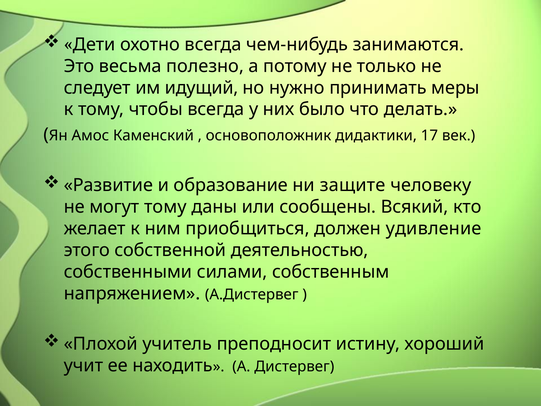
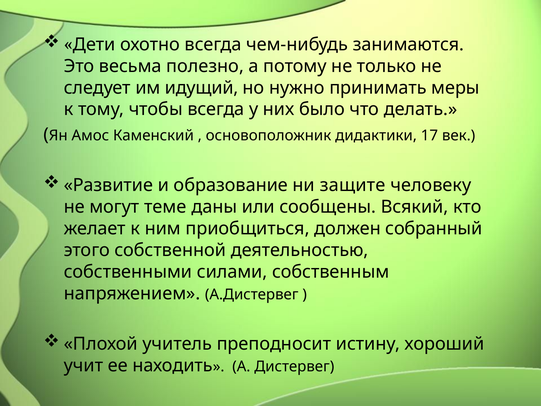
могут тому: тому -> теме
удивление: удивление -> собранный
